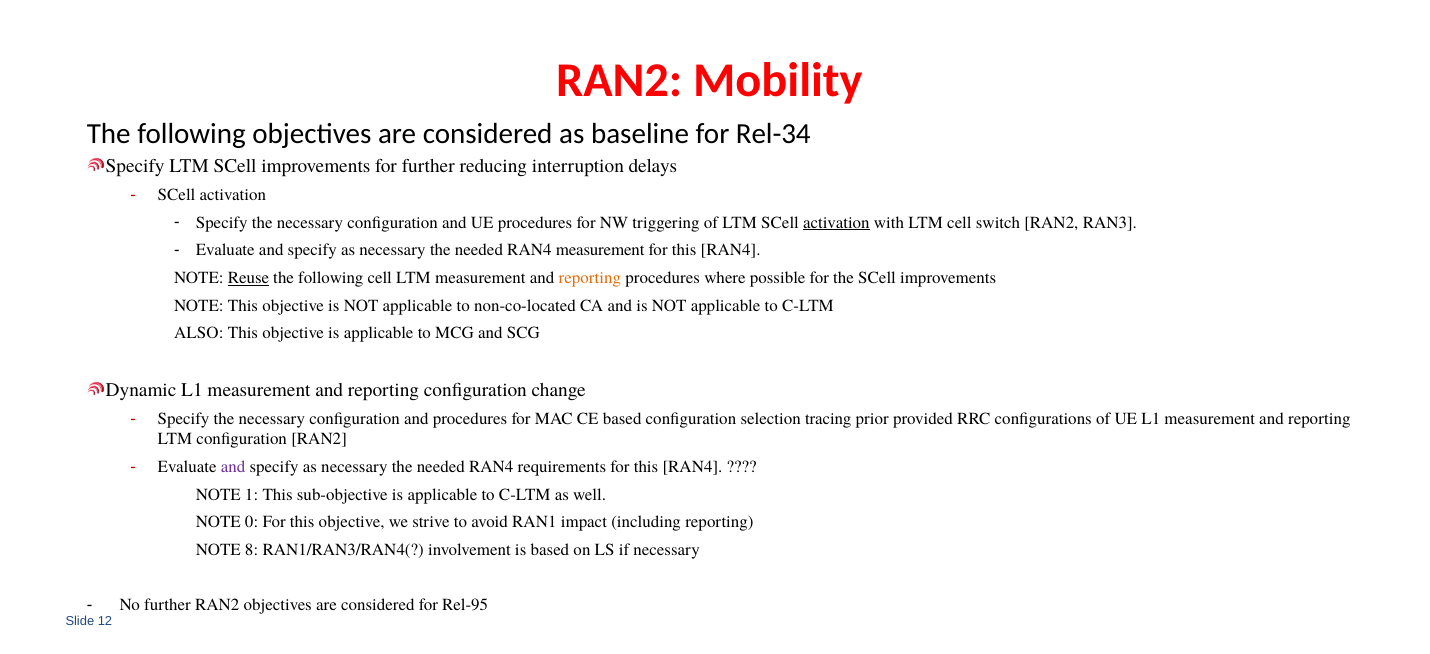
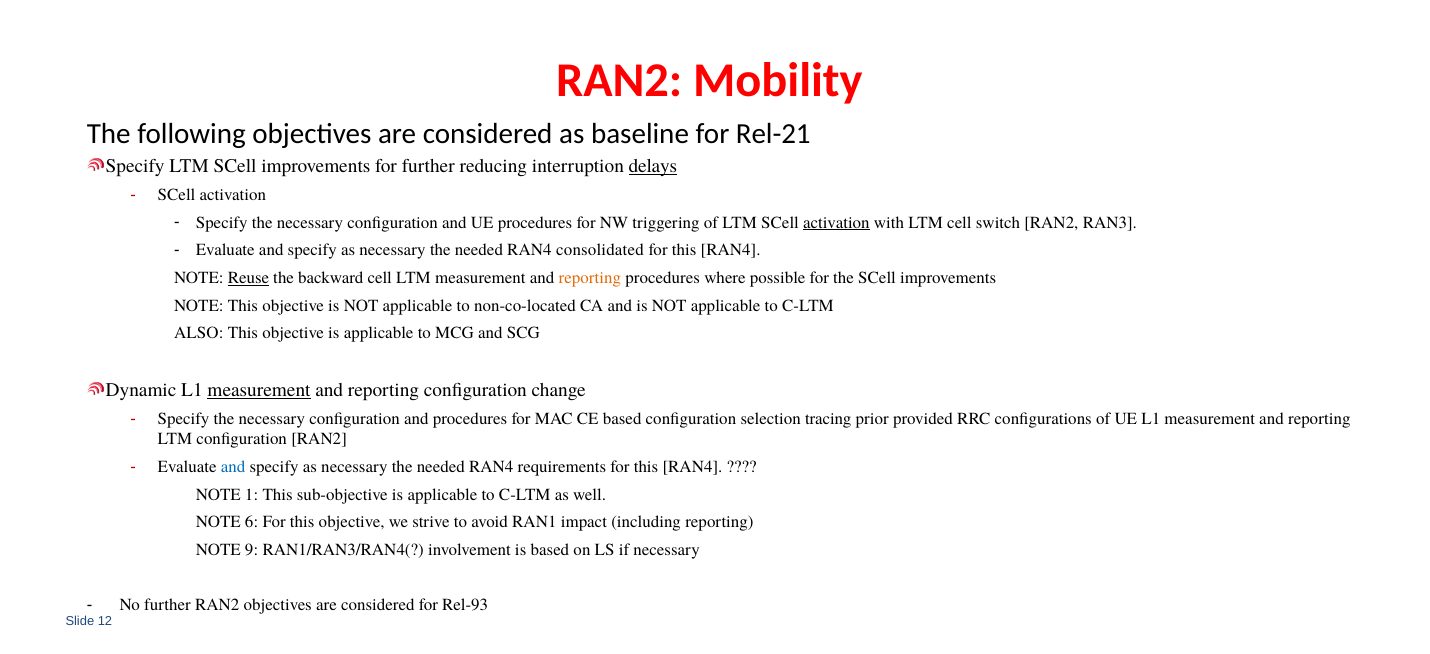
Rel-34: Rel-34 -> Rel-21
delays underline: none -> present
RAN4 measurement: measurement -> consolidated
following at (331, 278): following -> backward
measurement at (259, 390) underline: none -> present
and at (233, 467) colour: purple -> blue
0: 0 -> 6
8: 8 -> 9
Rel-95: Rel-95 -> Rel-93
